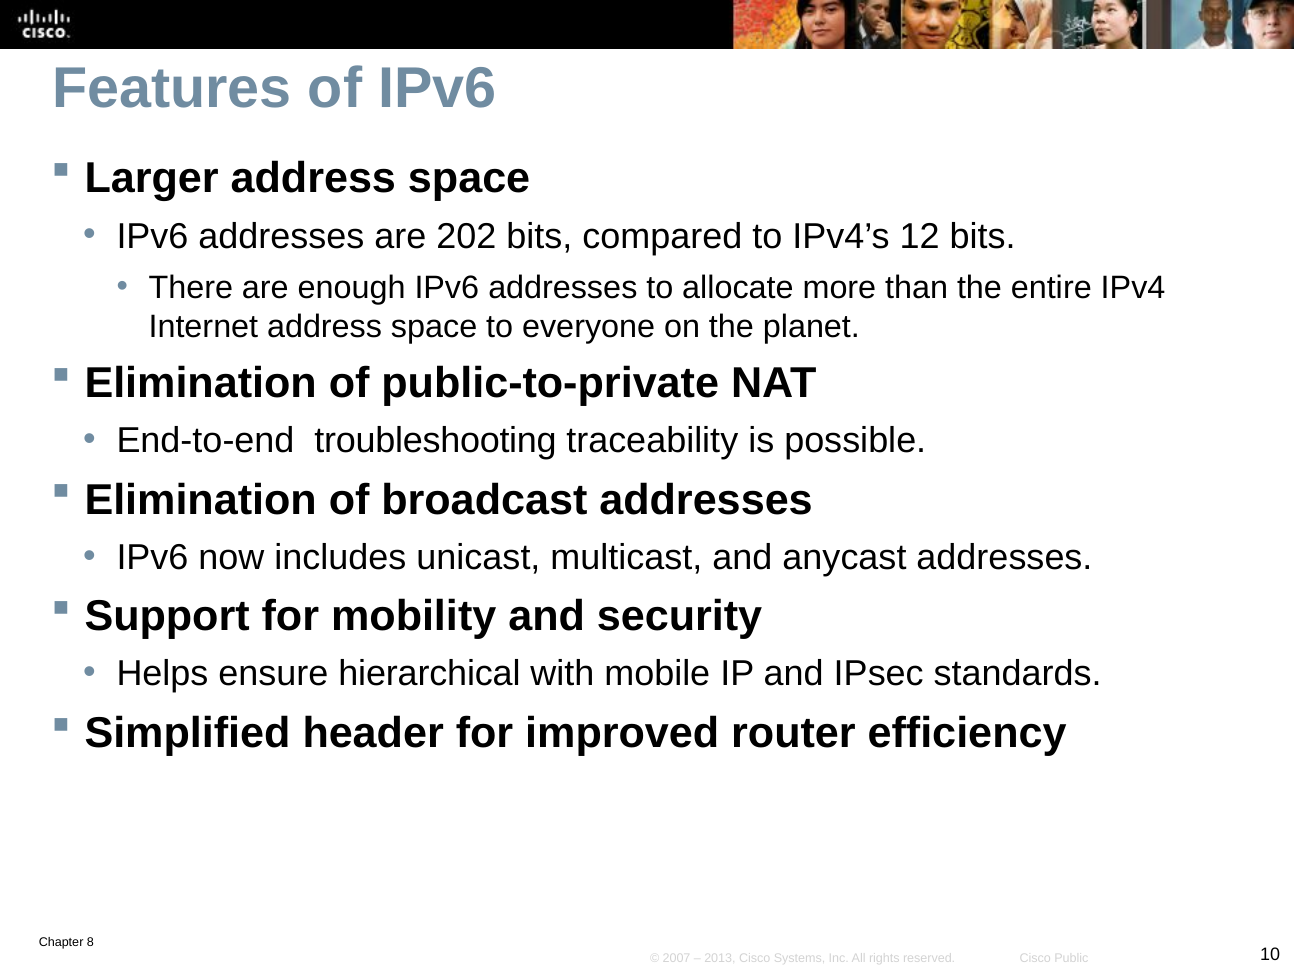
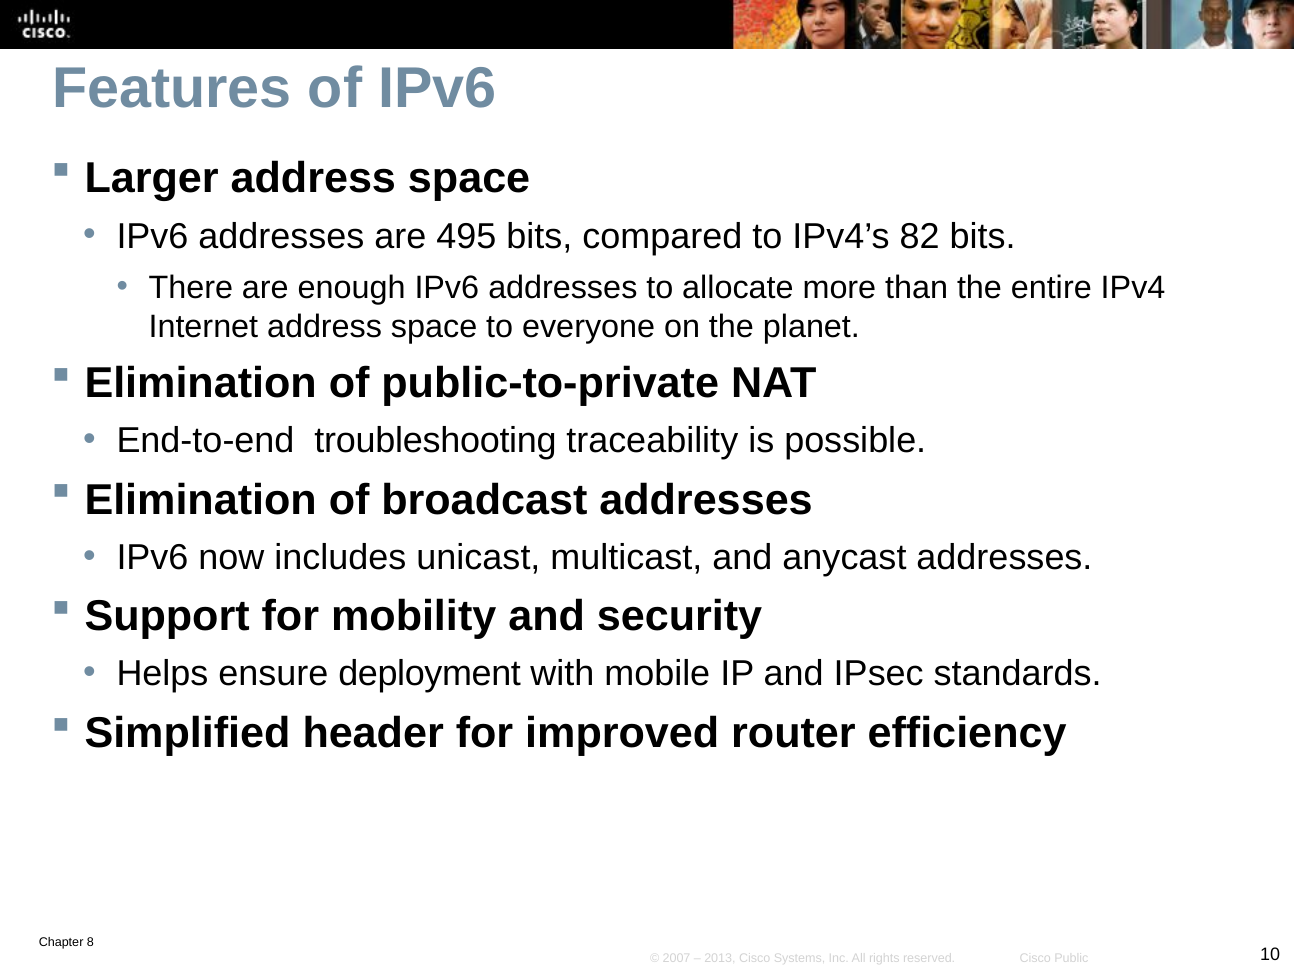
202: 202 -> 495
12: 12 -> 82
hierarchical: hierarchical -> deployment
